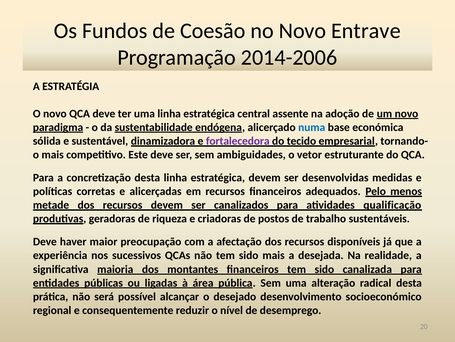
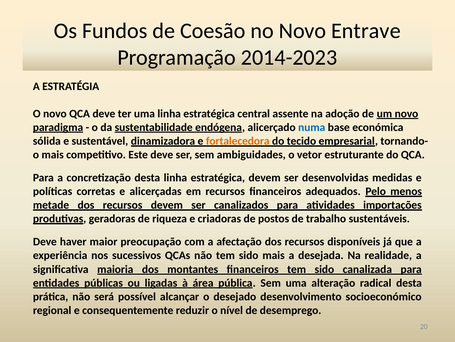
2014-2006: 2014-2006 -> 2014-2023
fortalecedora colour: purple -> orange
qualificação: qualificação -> importações
